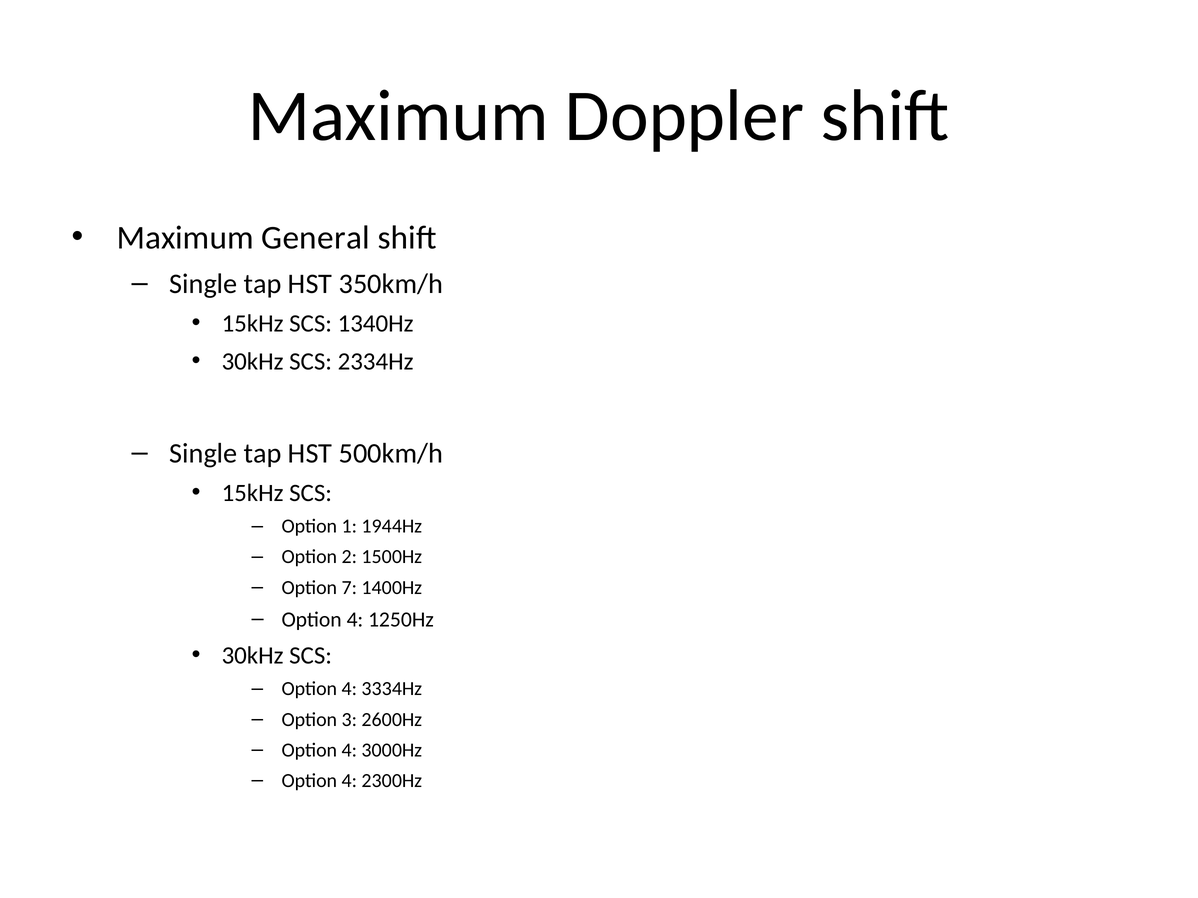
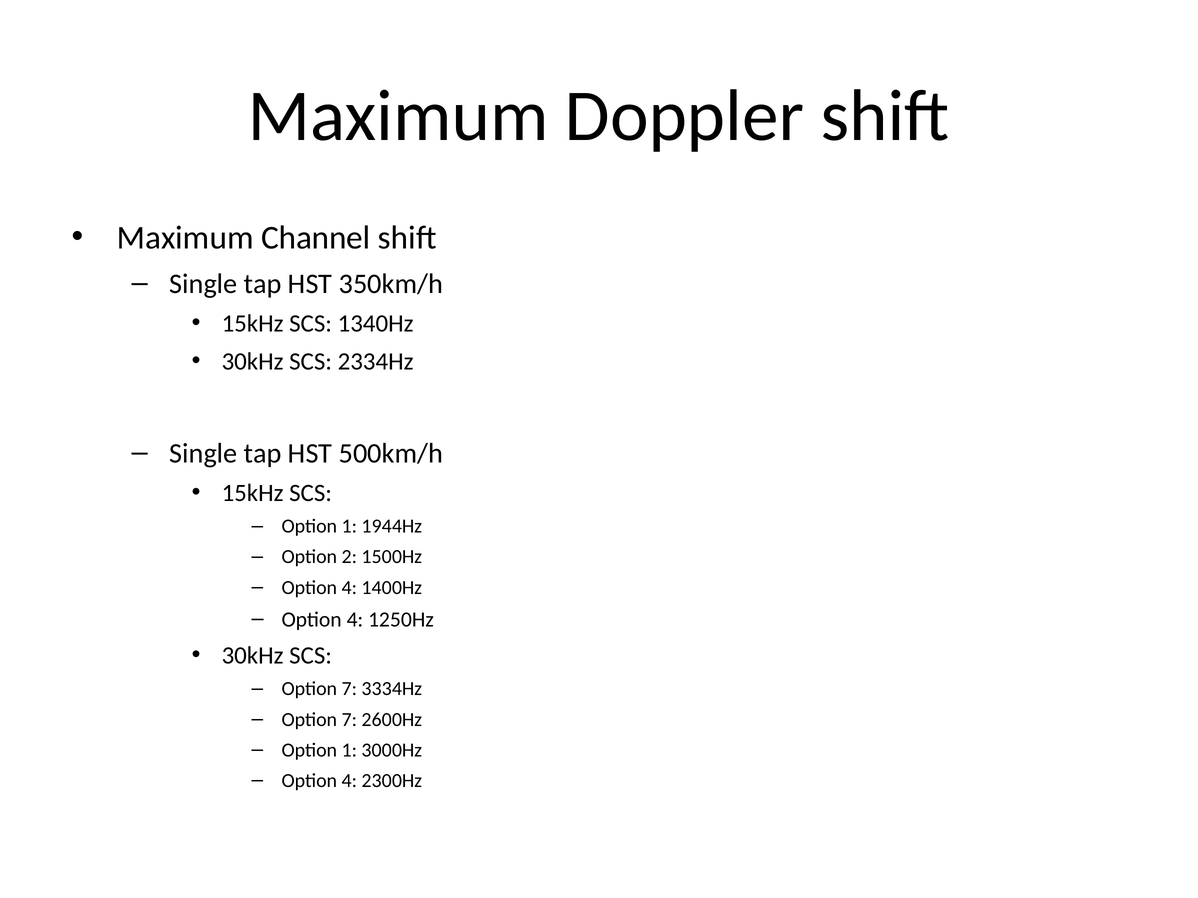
General: General -> Channel
7 at (349, 588): 7 -> 4
4 at (349, 689): 4 -> 7
3 at (349, 720): 3 -> 7
4 at (349, 751): 4 -> 1
